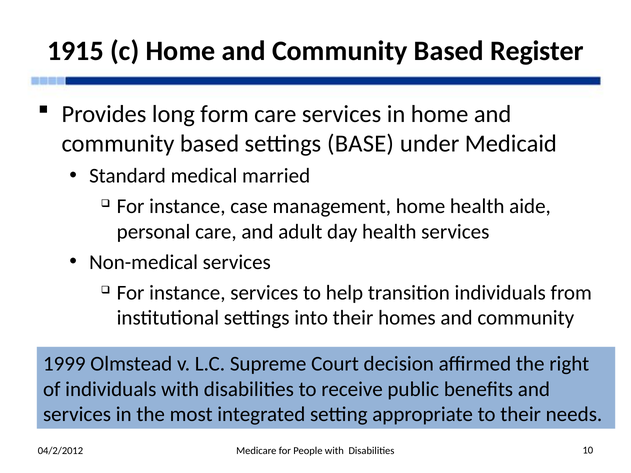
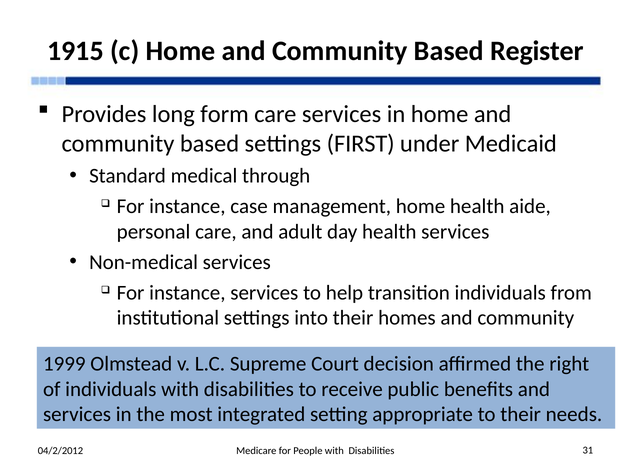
BASE: BASE -> FIRST
married: married -> through
10: 10 -> 31
